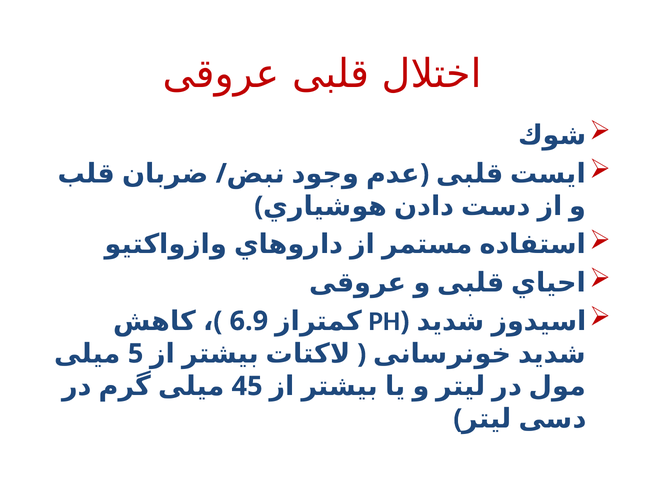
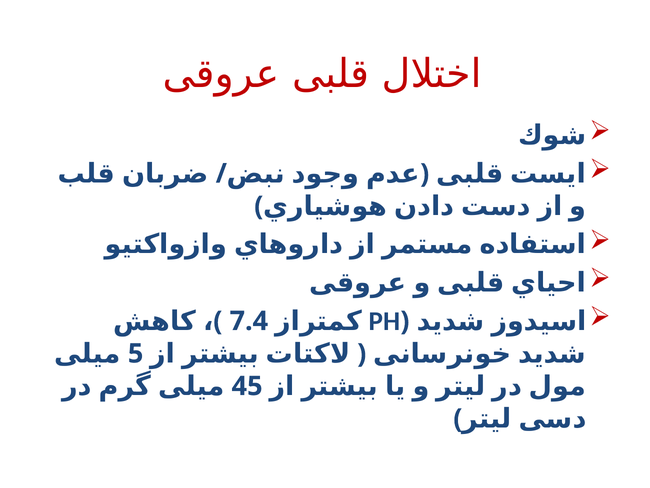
6.9: 6.9 -> 7.4
